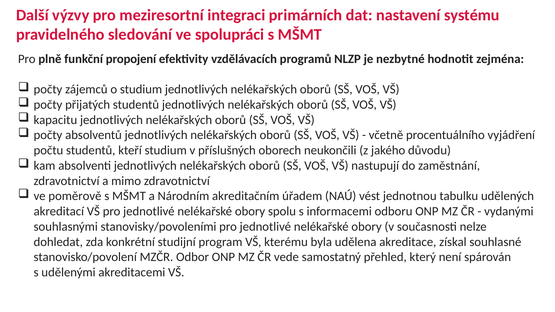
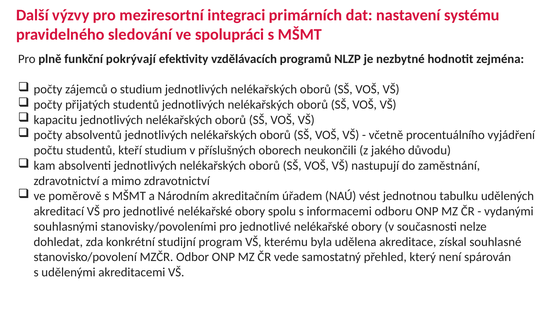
propojení: propojení -> pokrývají
